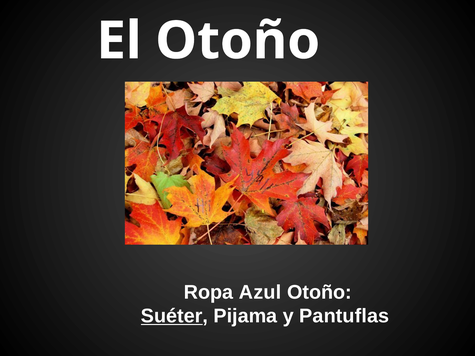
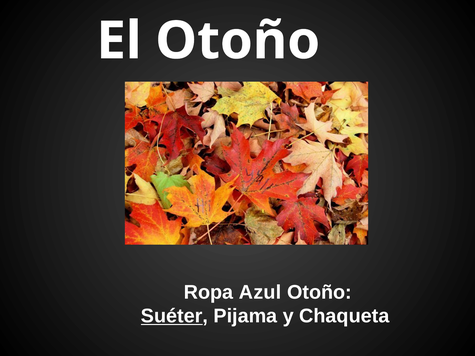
Pantuflas: Pantuflas -> Chaqueta
